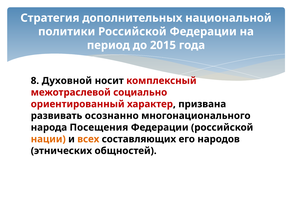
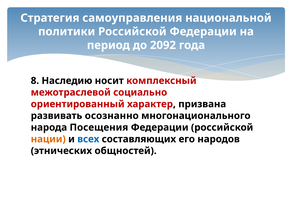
дополнительных: дополнительных -> самоуправления
2015: 2015 -> 2092
Духовной: Духовной -> Наследию
всех colour: orange -> blue
